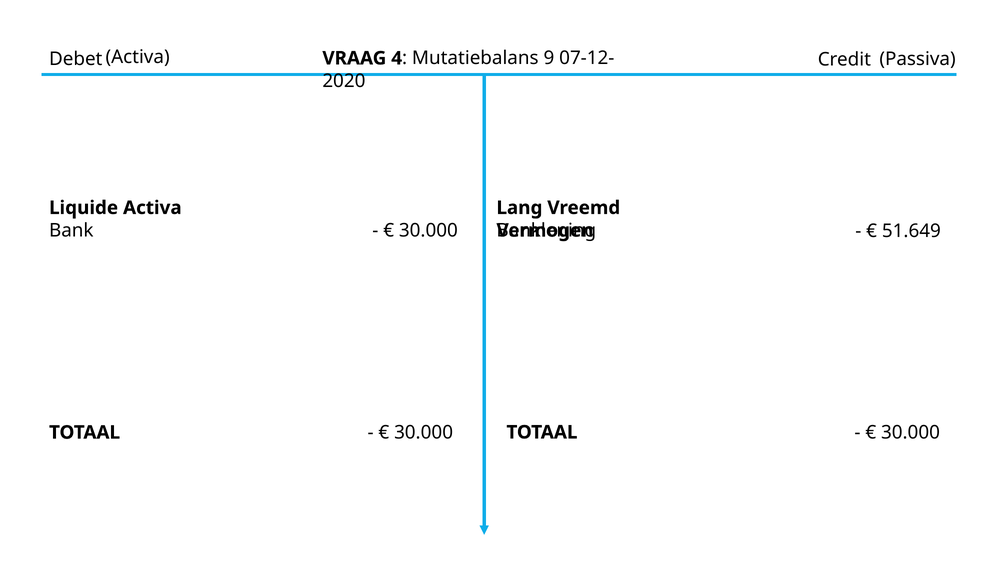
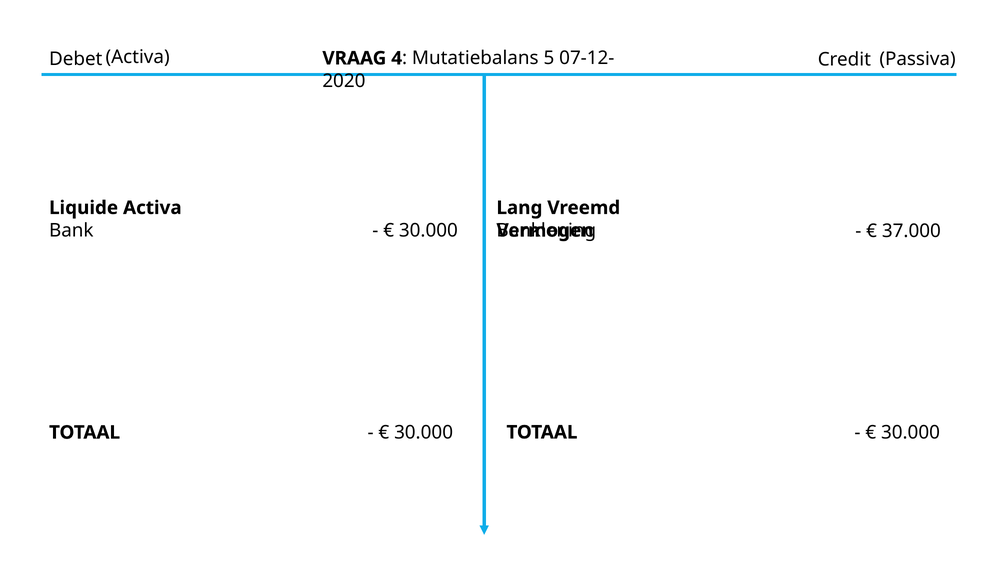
9: 9 -> 5
51.649: 51.649 -> 37.000
